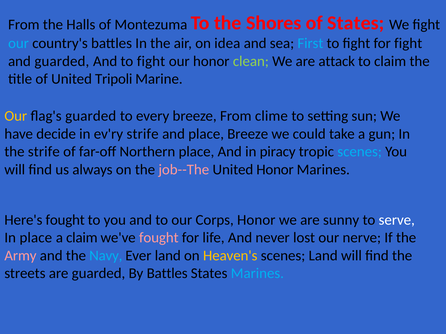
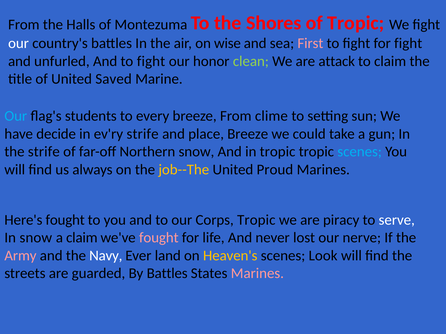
of States: States -> Tropic
our at (18, 43) colour: light blue -> white
idea: idea -> wise
First colour: light blue -> pink
and guarded: guarded -> unfurled
Tripoli: Tripoli -> Saved
Our at (16, 116) colour: yellow -> light blue
flag's guarded: guarded -> students
Northern place: place -> snow
in piracy: piracy -> tropic
job--The colour: pink -> yellow
United Honor: Honor -> Proud
Corps Honor: Honor -> Tropic
sunny: sunny -> piracy
In place: place -> snow
Navy colour: light blue -> white
scenes Land: Land -> Look
Marines at (257, 274) colour: light blue -> pink
